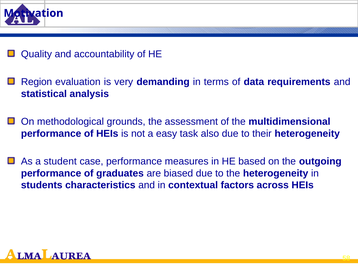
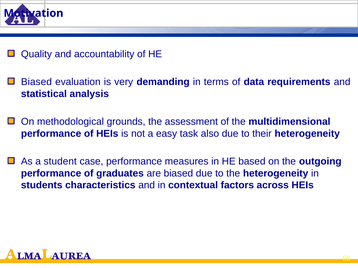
Region at (37, 82): Region -> Biased
